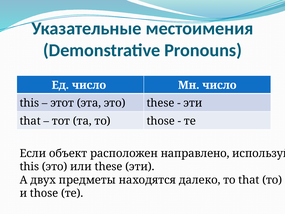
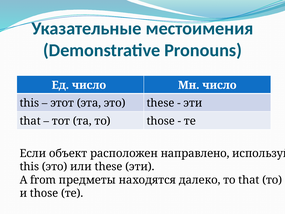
двух: двух -> from
